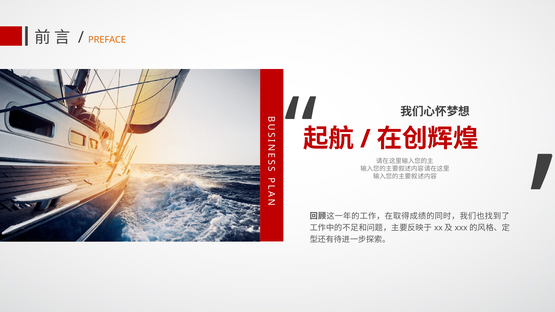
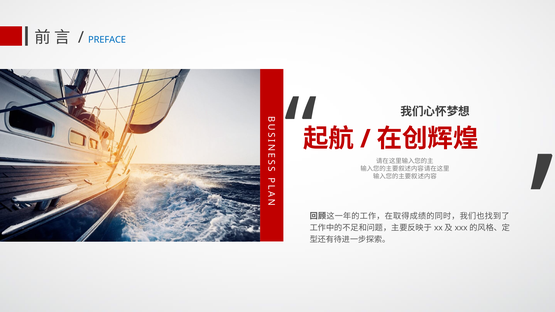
PREFACE colour: orange -> blue
